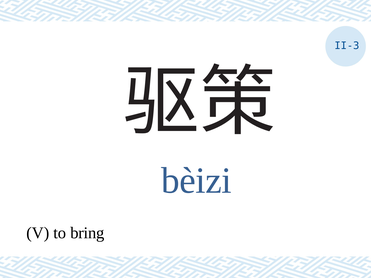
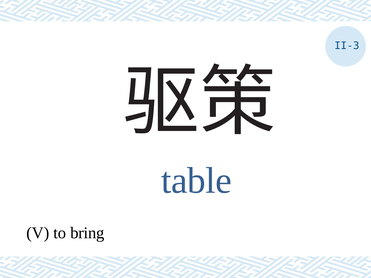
bèizi: bèizi -> table
